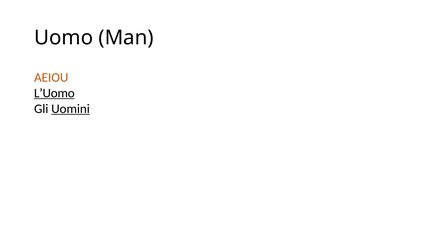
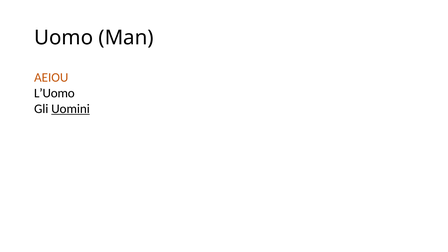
L’Uomo underline: present -> none
